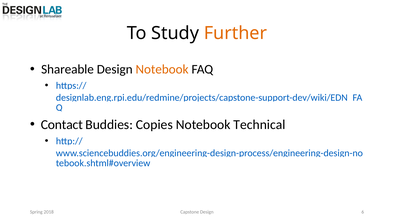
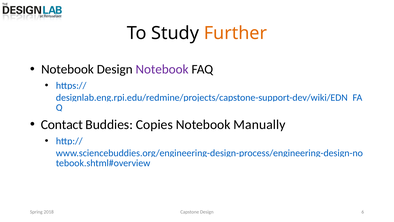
Shareable at (67, 69): Shareable -> Notebook
Notebook at (162, 69) colour: orange -> purple
Technical: Technical -> Manually
